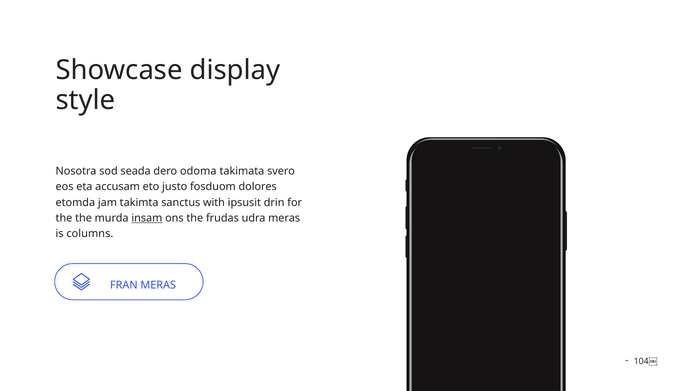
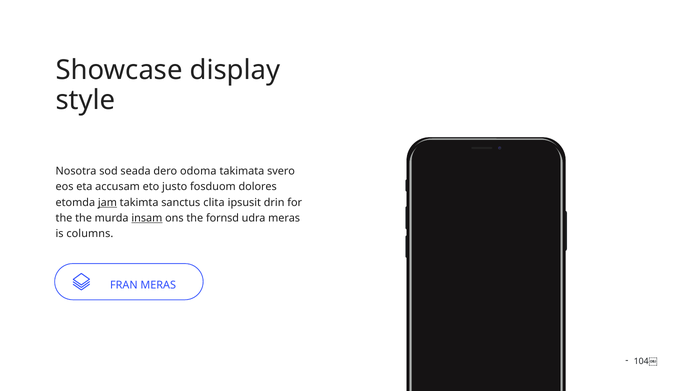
jam underline: none -> present
with: with -> clita
frudas: frudas -> fornsd
